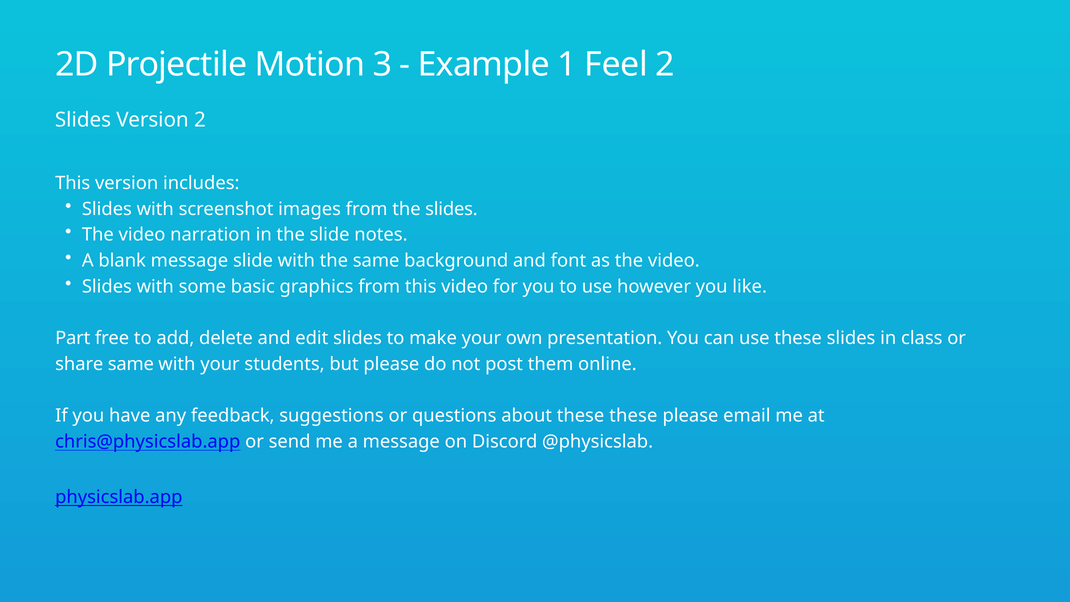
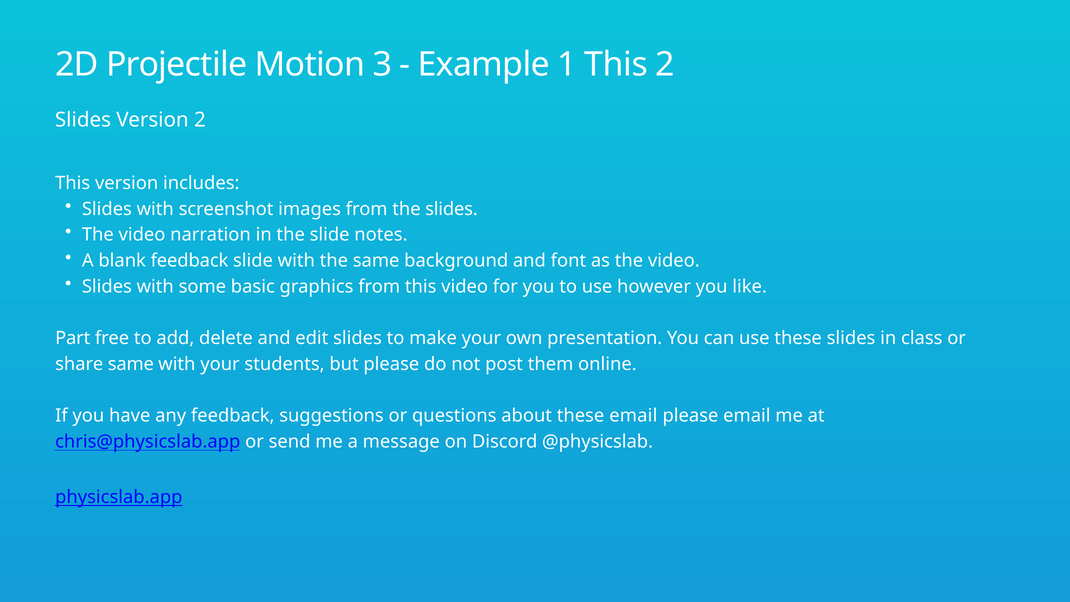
1 Feel: Feel -> This
blank message: message -> feedback
these these: these -> email
